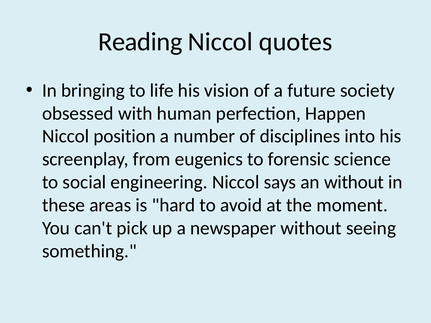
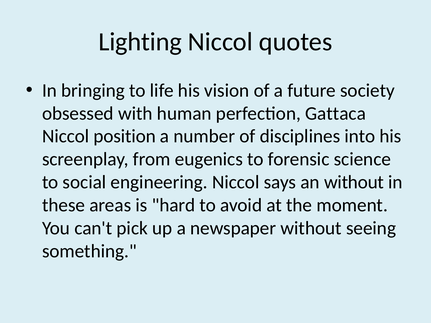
Reading: Reading -> Lighting
Happen: Happen -> Gattaca
